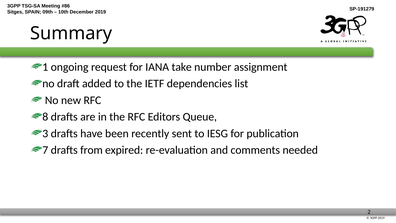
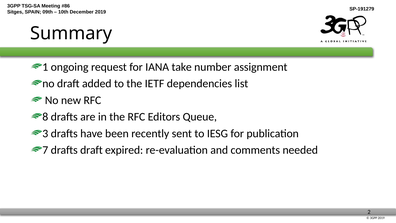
drafts from: from -> draft
